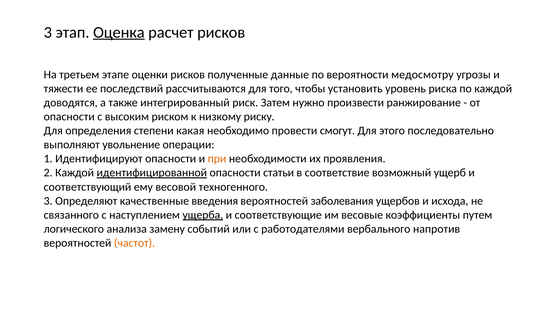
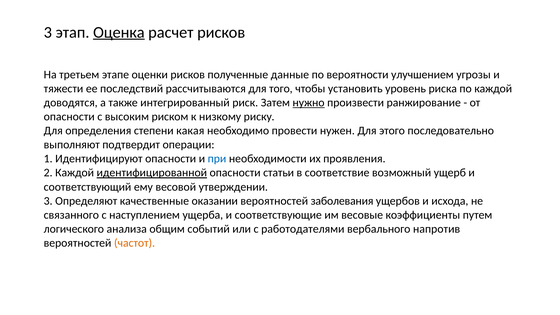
медосмотру: медосмотру -> улучшением
нужно underline: none -> present
смогут: смогут -> нужен
увольнение: увольнение -> подтвердит
при colour: orange -> blue
техногенного: техногенного -> утверждении
введения: введения -> оказании
ущерба underline: present -> none
замену: замену -> общим
